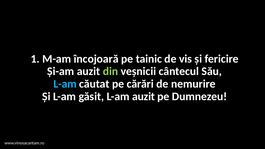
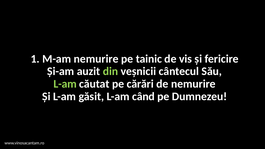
M-am încojoară: încojoară -> nemurire
L-am at (65, 84) colour: light blue -> light green
L-am auzit: auzit -> când
